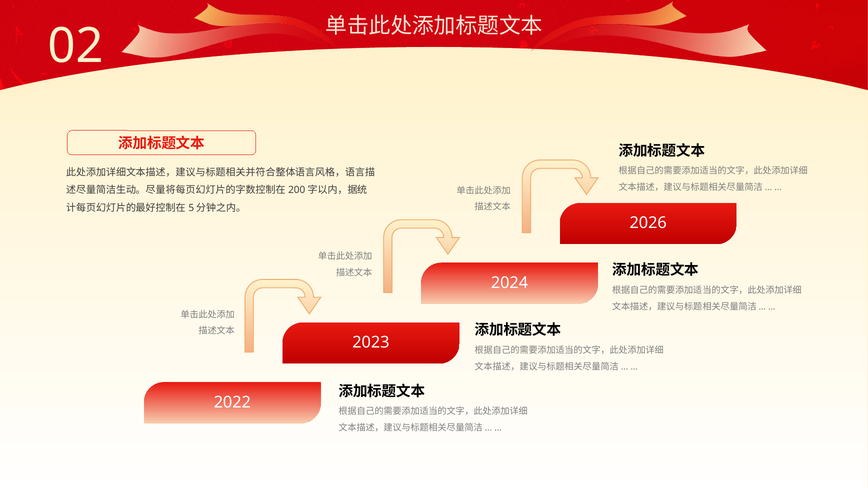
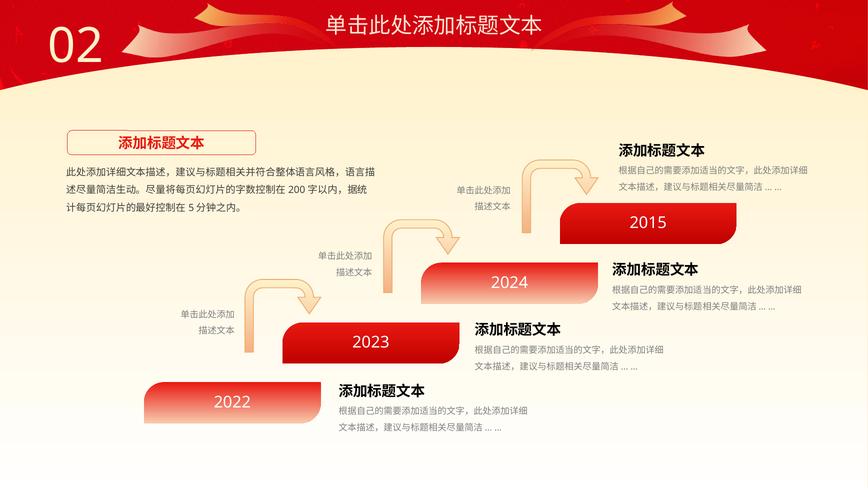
2026: 2026 -> 2015
